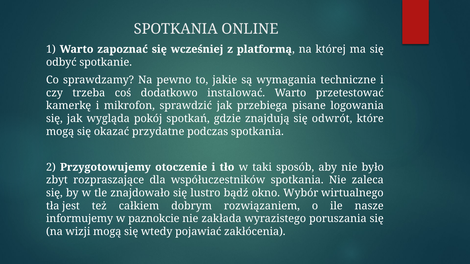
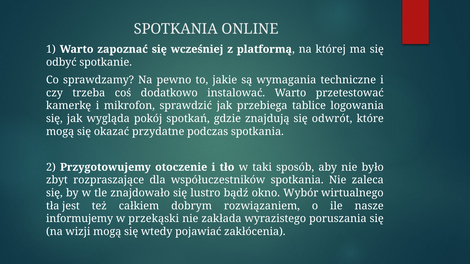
pisane: pisane -> tablice
paznokcie: paznokcie -> przekąski
